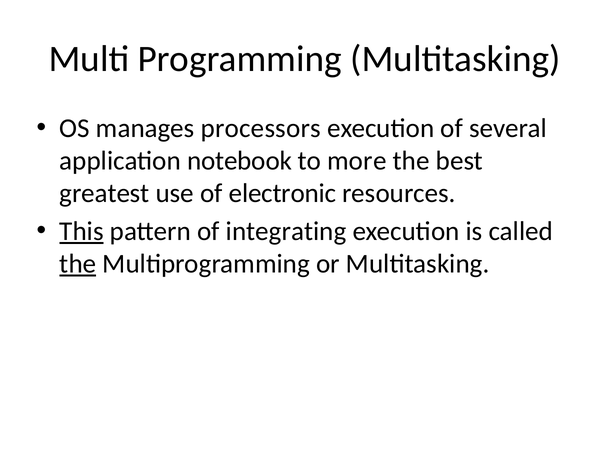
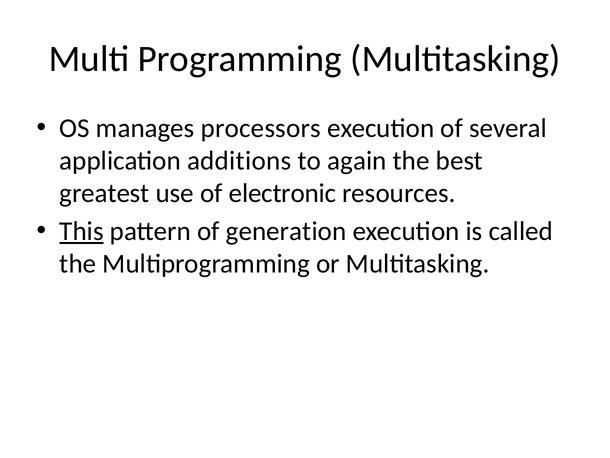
notebook: notebook -> additions
more: more -> again
integrating: integrating -> generation
the at (78, 264) underline: present -> none
